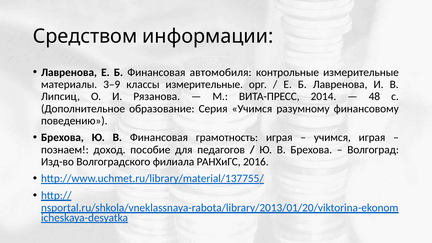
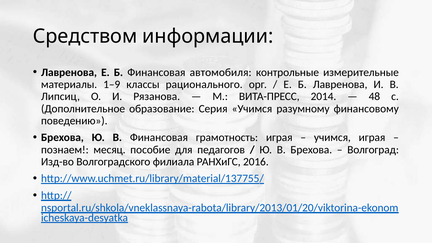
3–9: 3–9 -> 1–9
классы измерительные: измерительные -> рационального
доход: доход -> месяц
